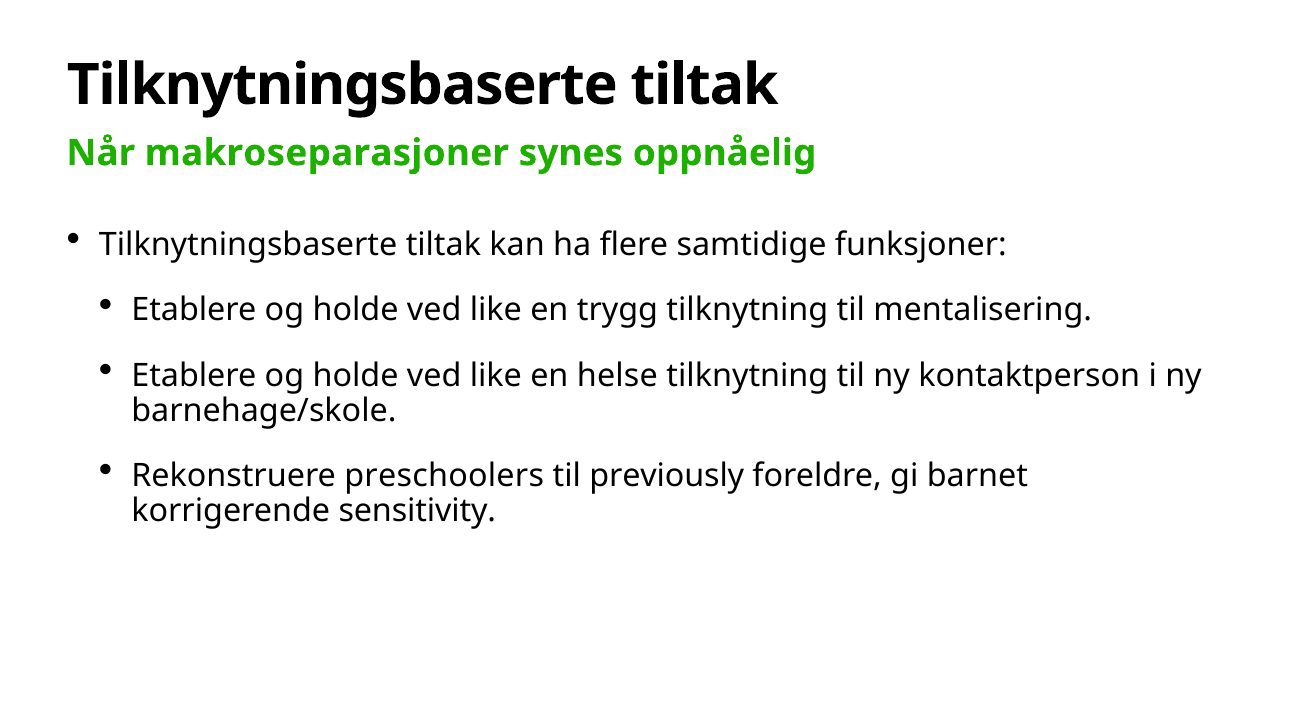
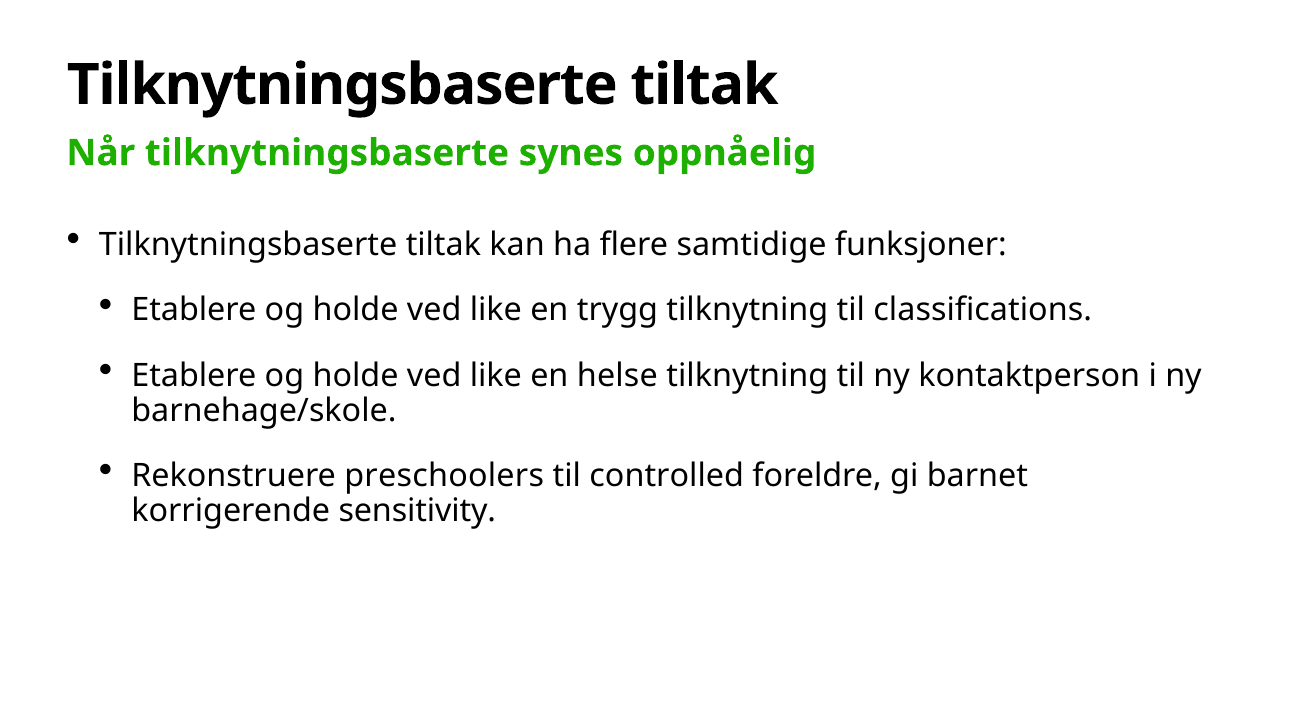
Når makroseparasjoner: makroseparasjoner -> tilknytningsbaserte
mentalisering: mentalisering -> classifications
previously: previously -> controlled
